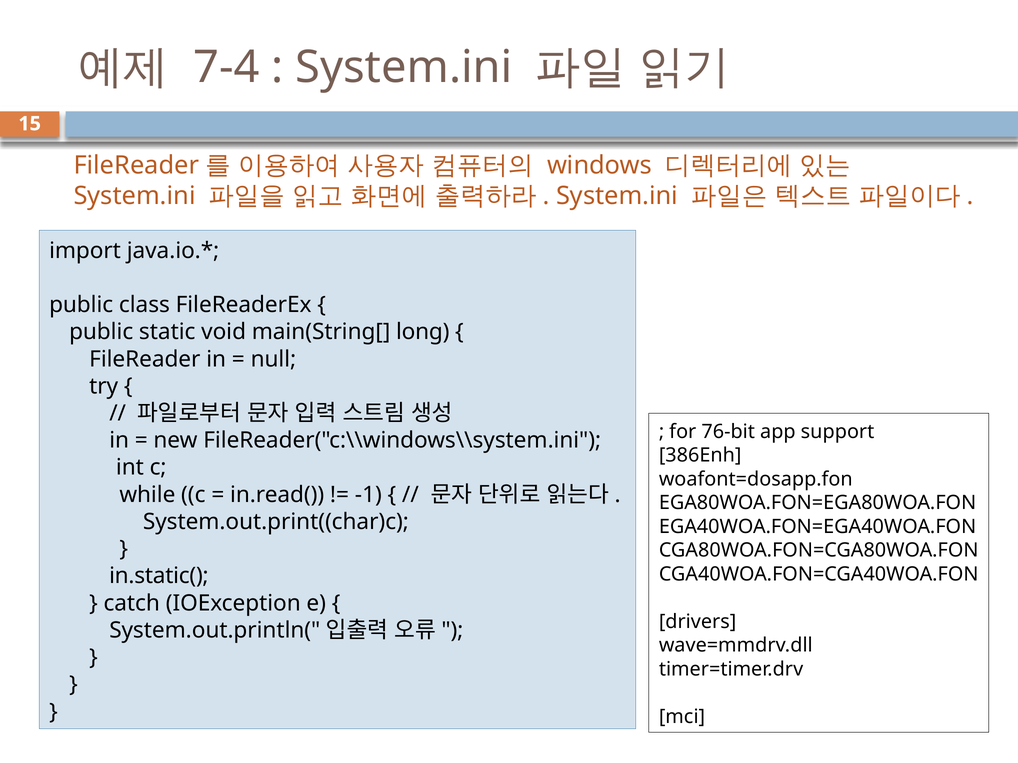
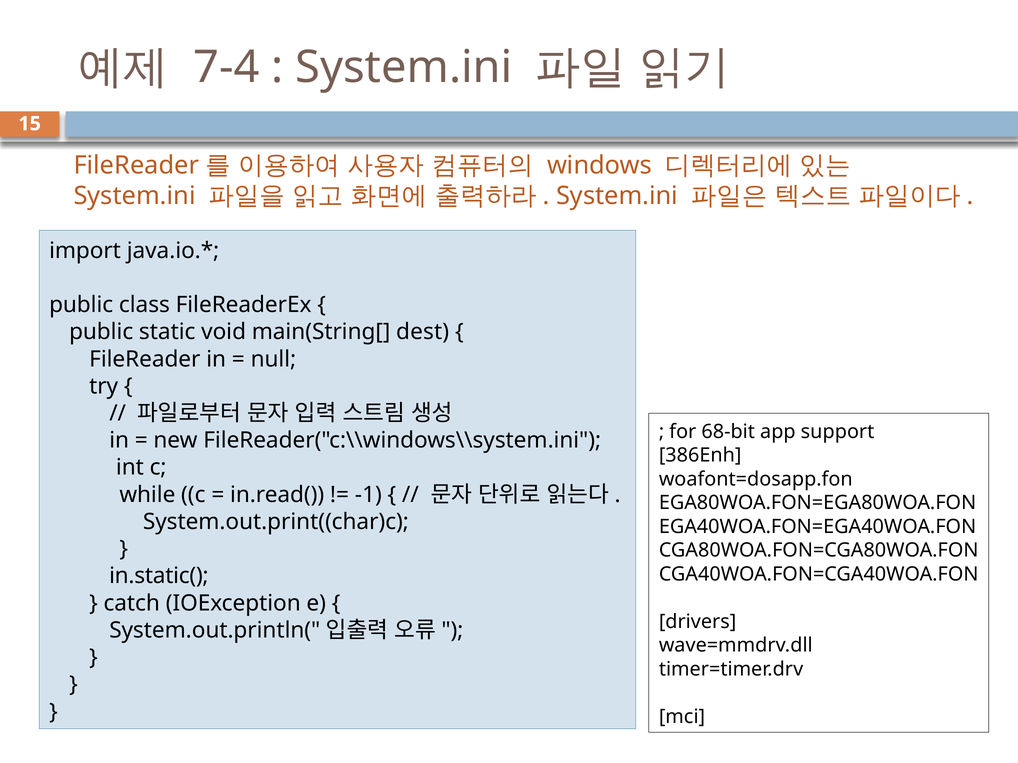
long: long -> dest
76-bit: 76-bit -> 68-bit
